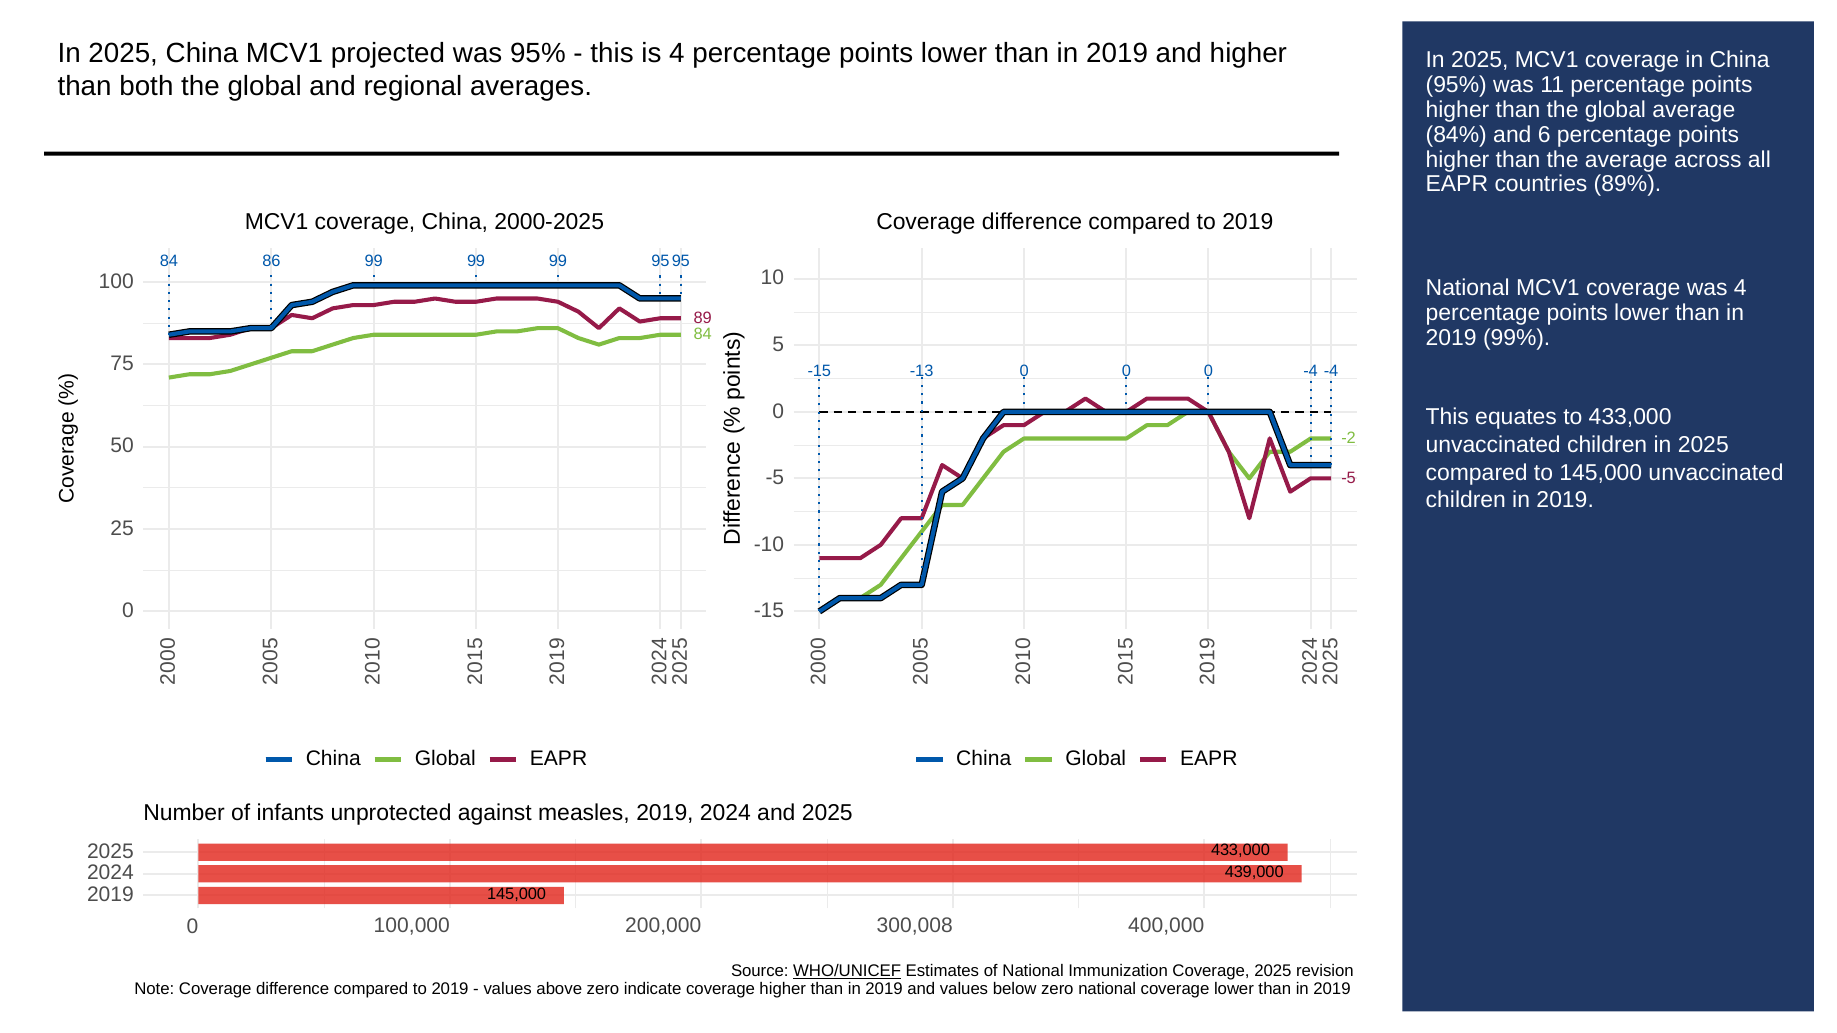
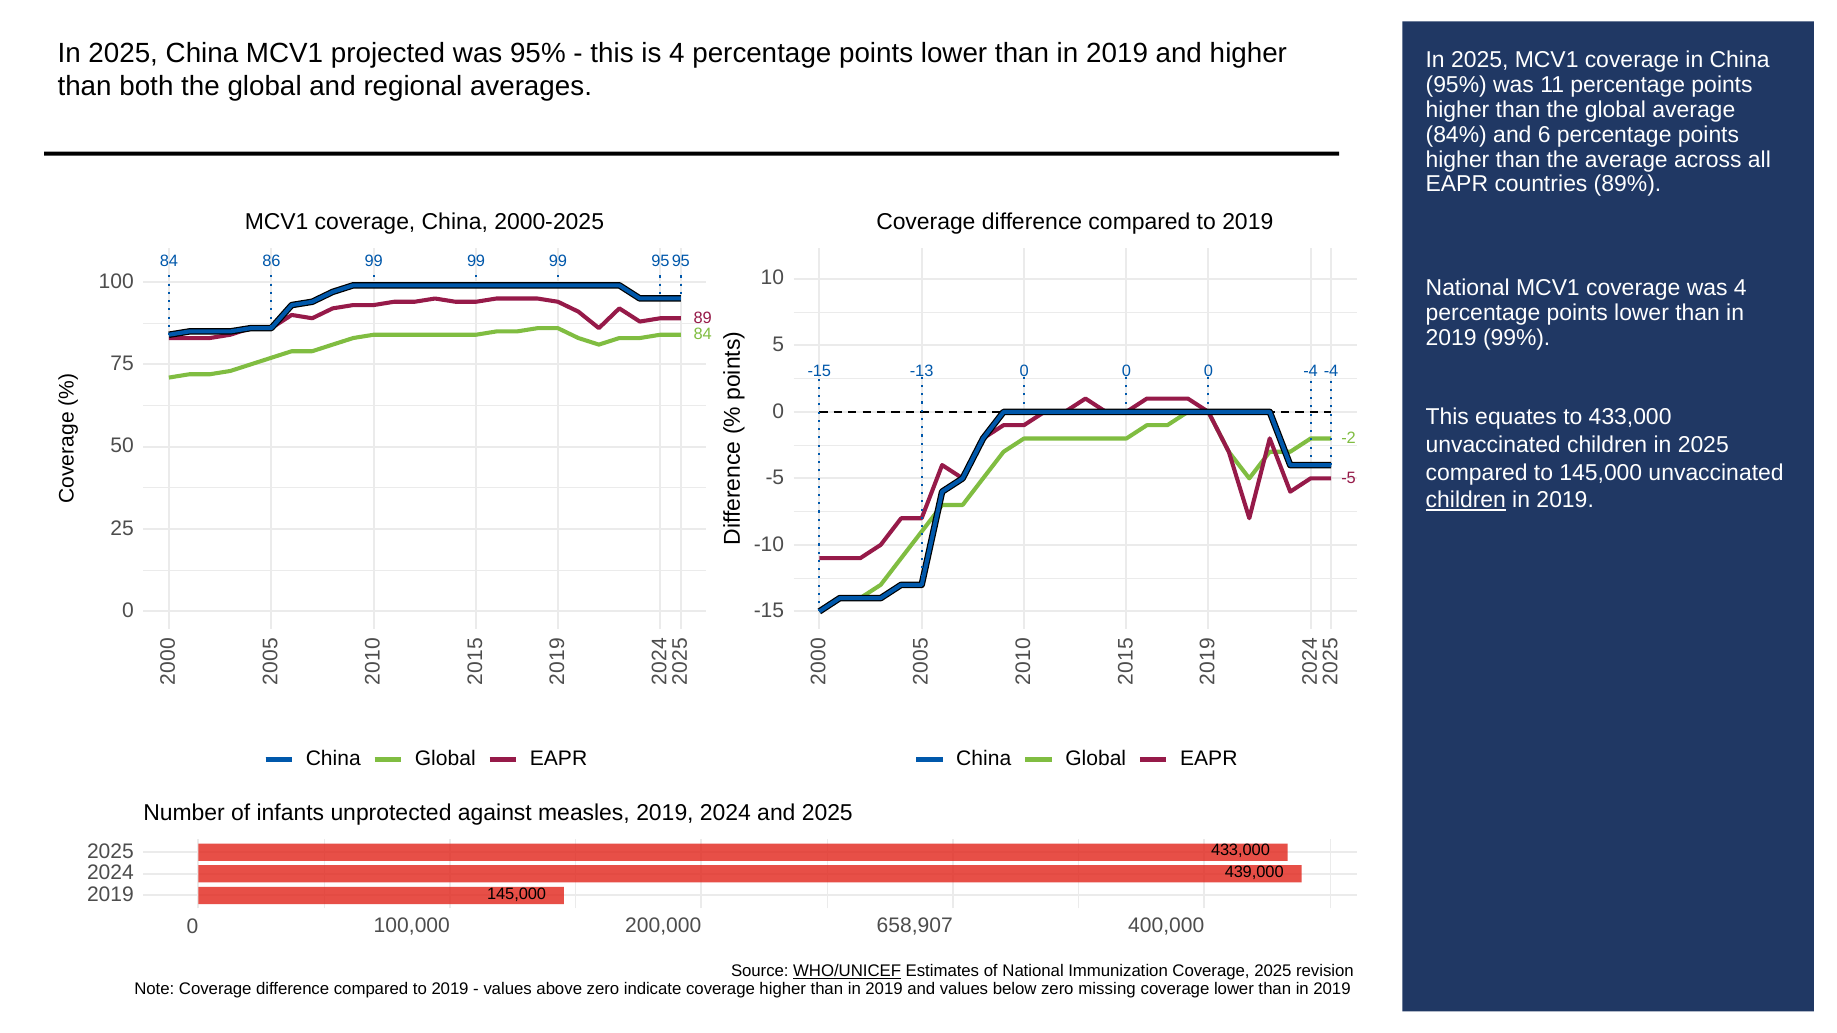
children at (1466, 500) underline: none -> present
300,008: 300,008 -> 658,907
zero national: national -> missing
